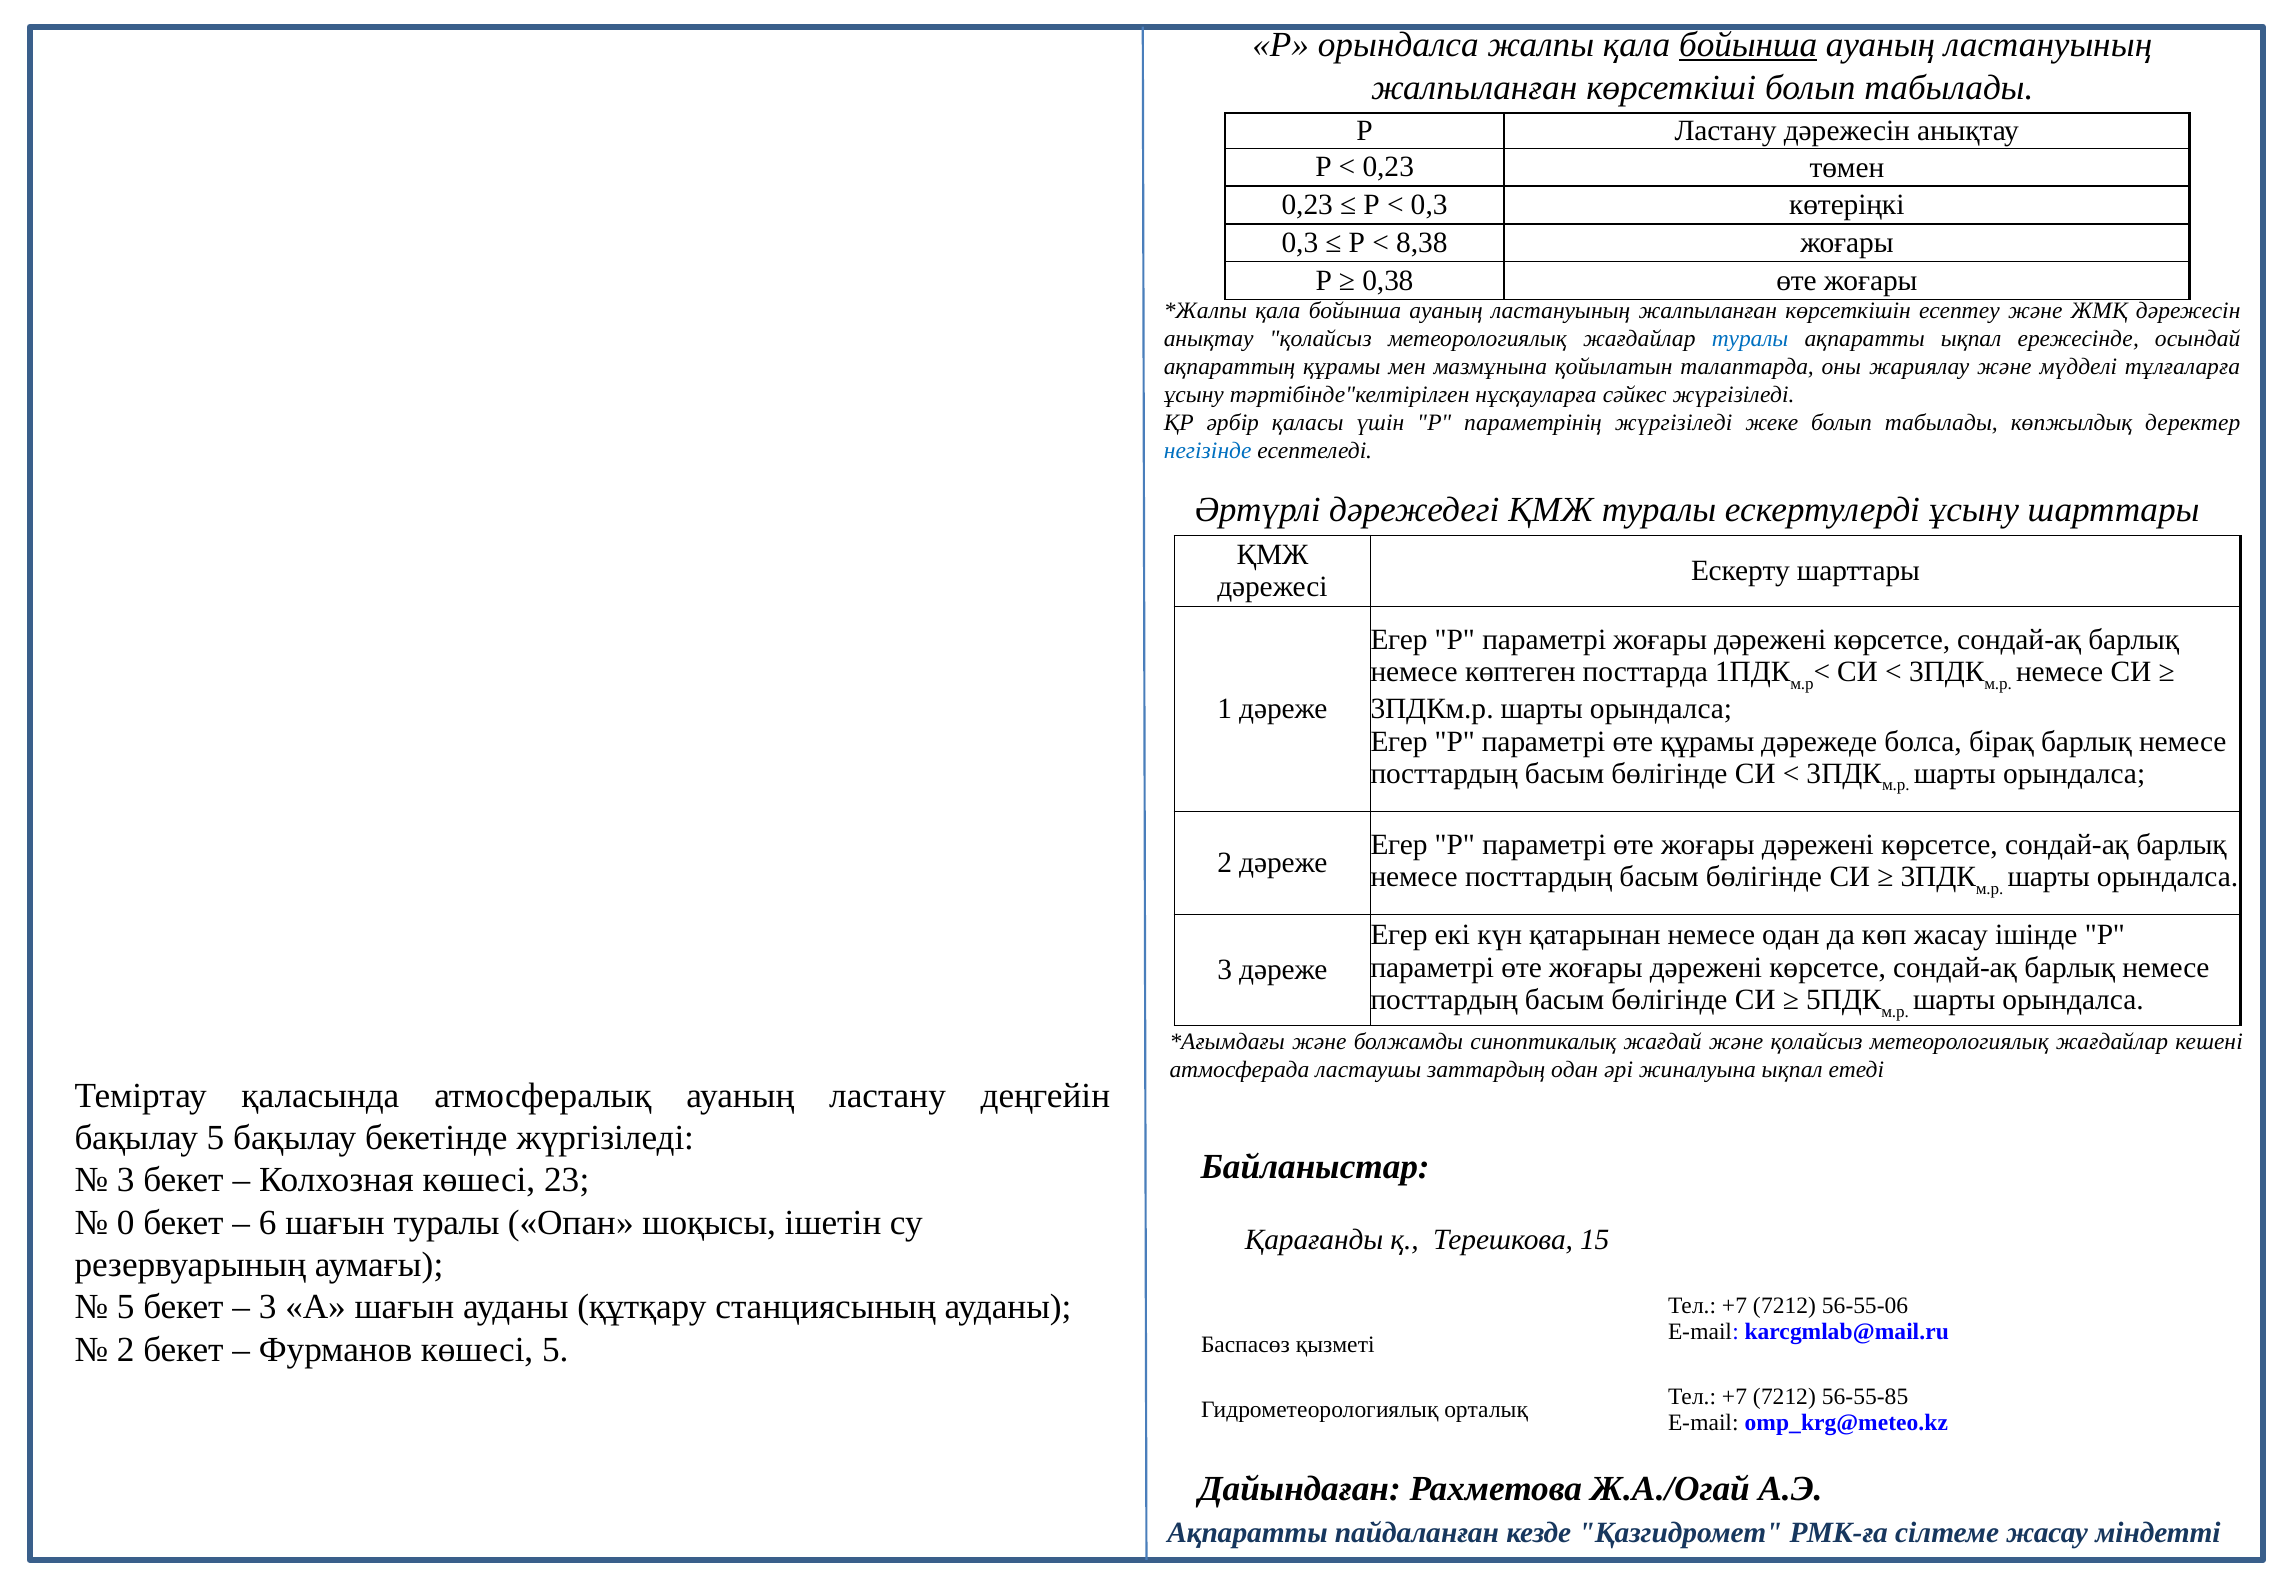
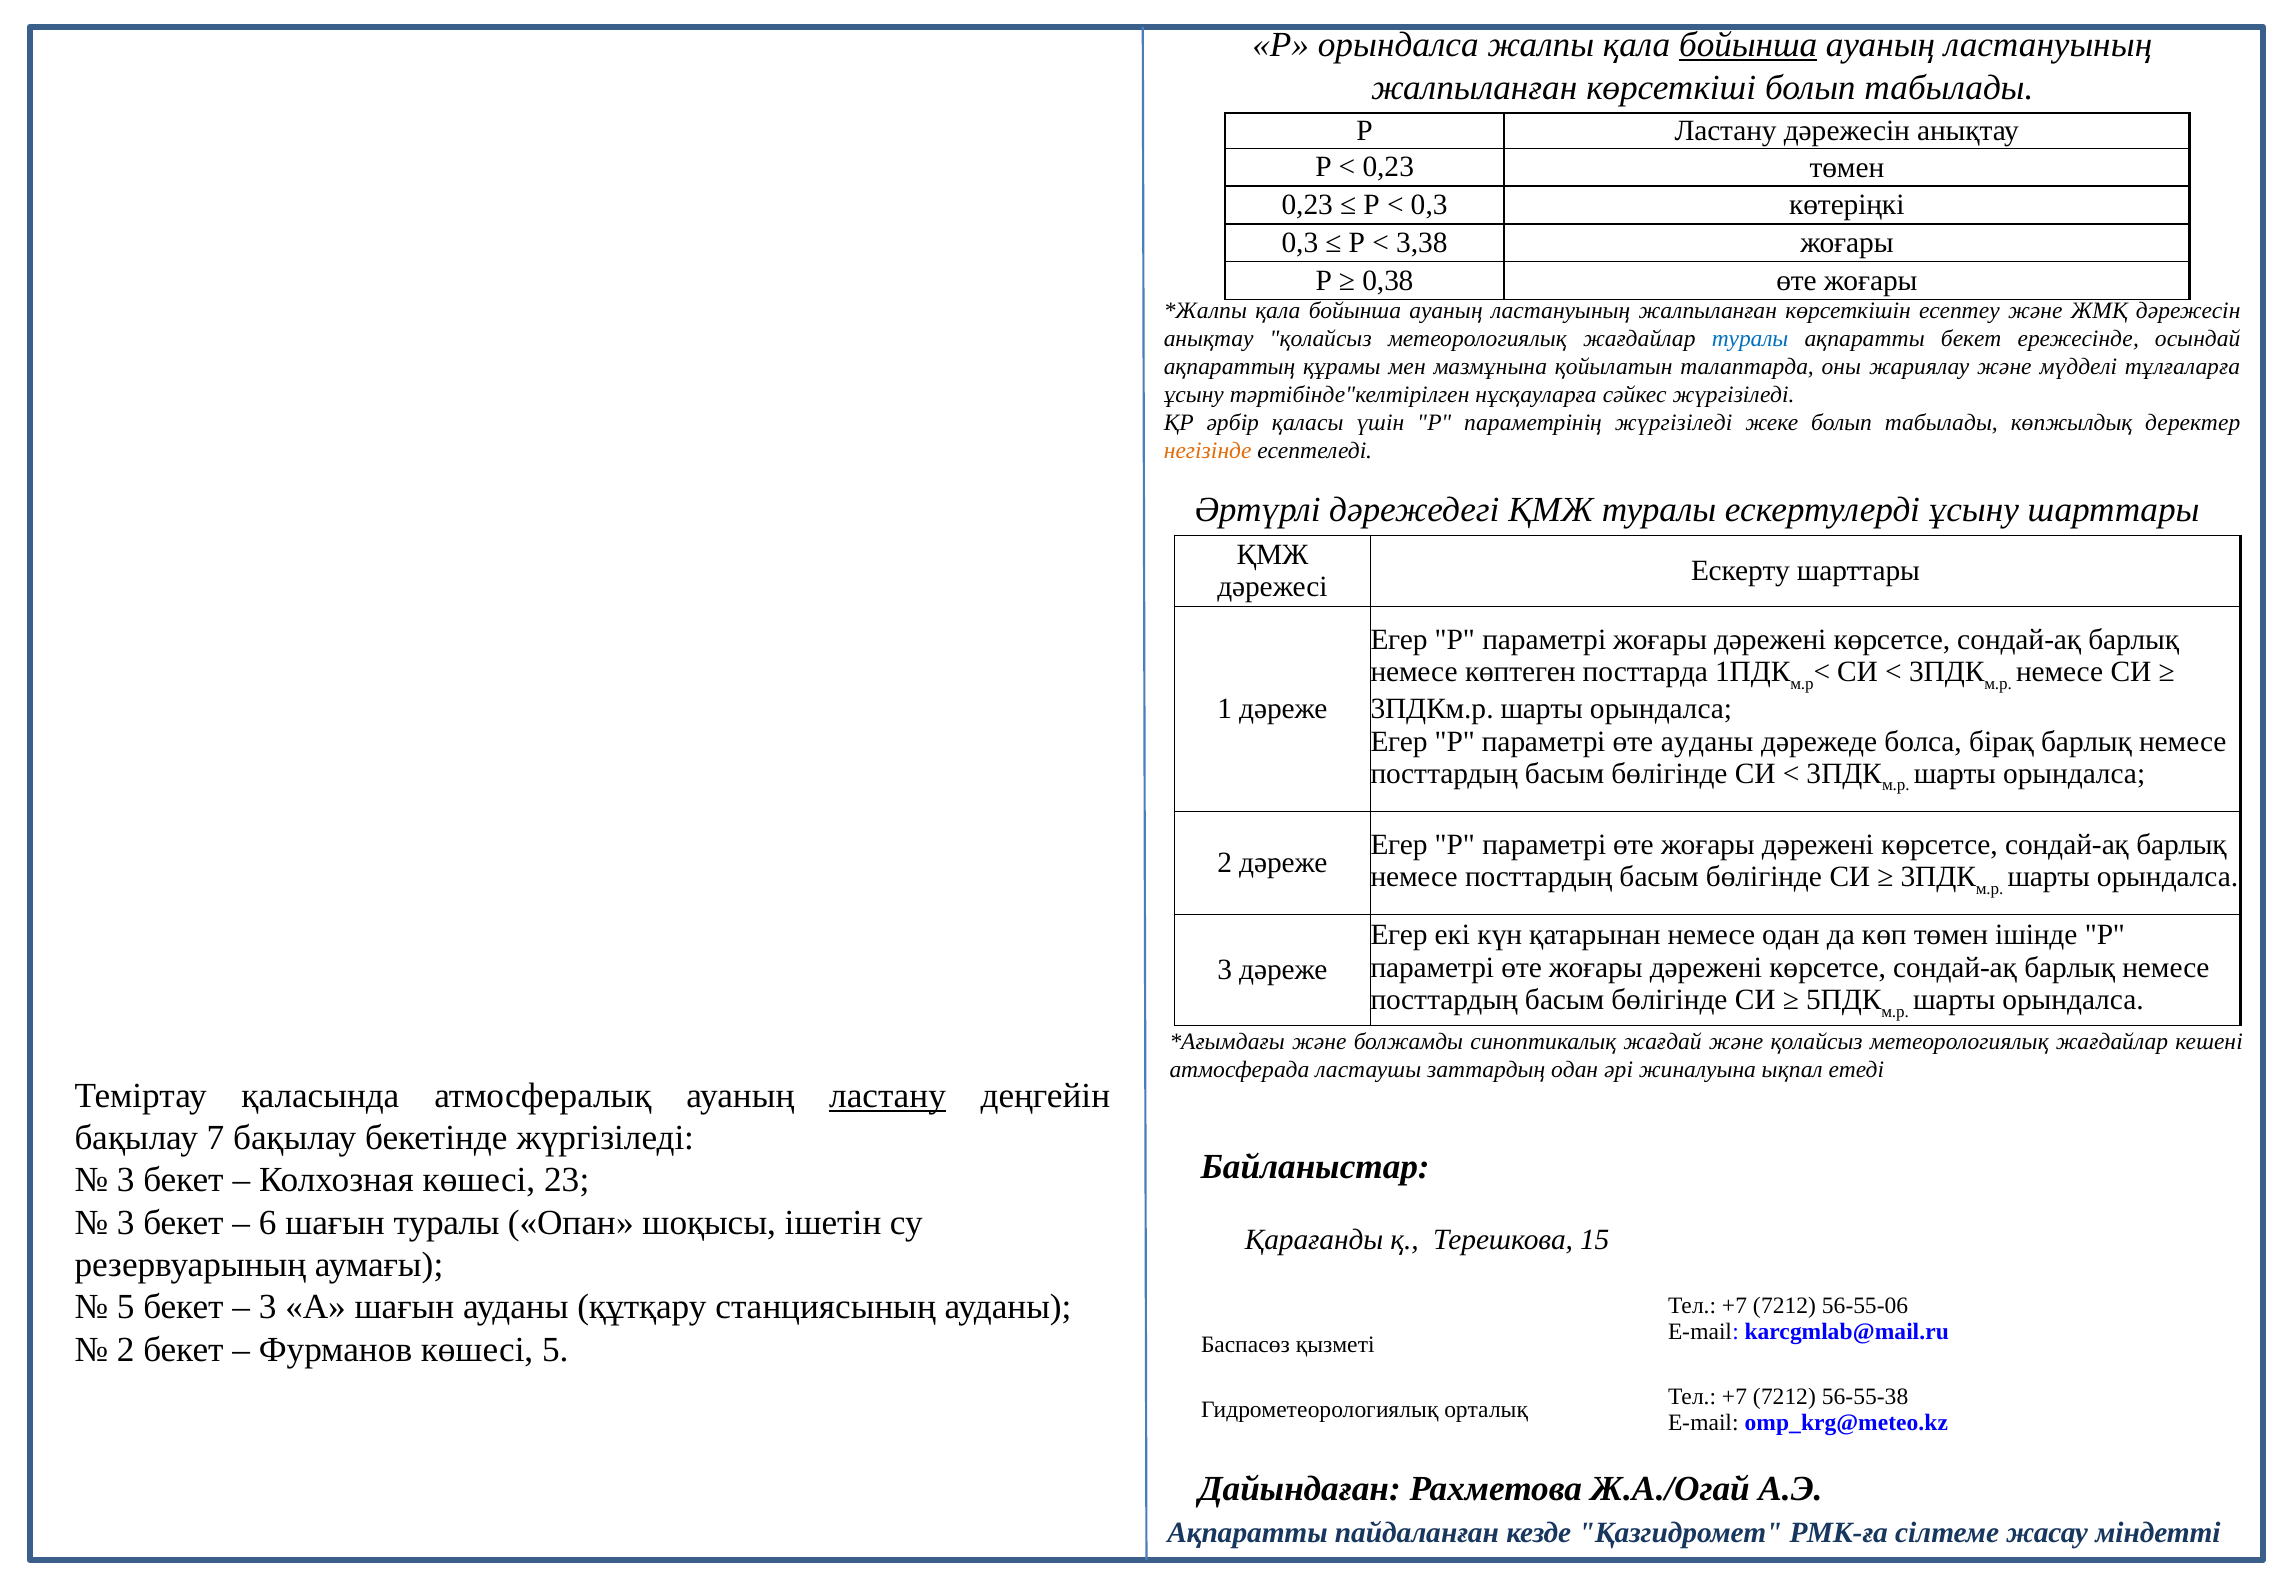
8,38: 8,38 -> 3,38
ақпаратты ықпал: ықпал -> бекет
негізінде colour: blue -> orange
өте құрамы: құрамы -> ауданы
көп жасау: жасау -> төмен
ластану at (888, 1096) underline: none -> present
бақылау 5: 5 -> 7
0 at (126, 1223): 0 -> 3
56-55-85: 56-55-85 -> 56-55-38
